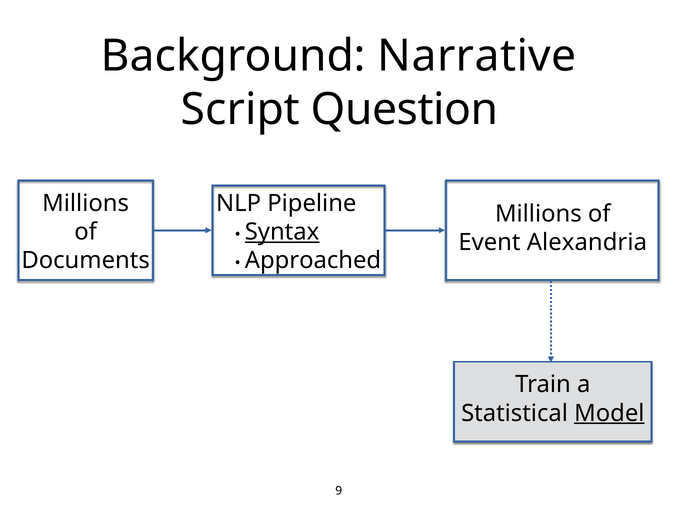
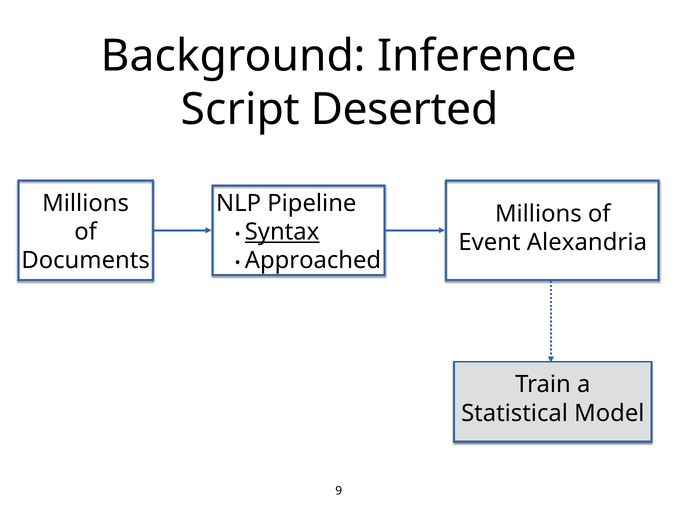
Narrative: Narrative -> Inference
Question: Question -> Deserted
Model underline: present -> none
